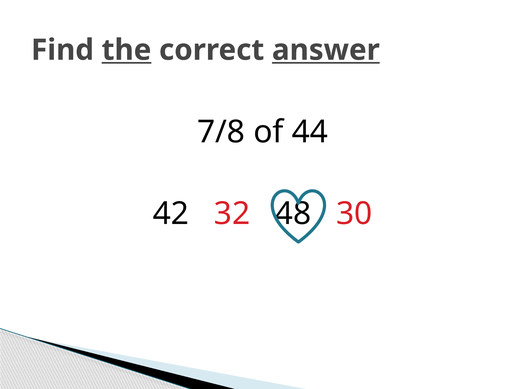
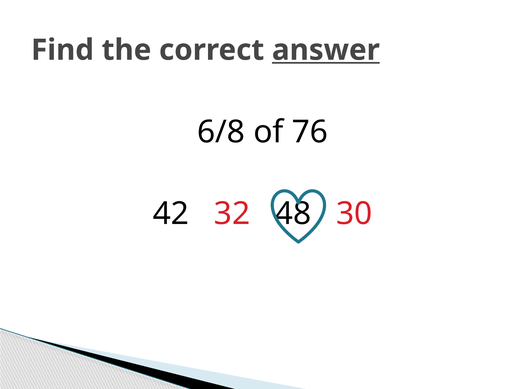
the underline: present -> none
7/8: 7/8 -> 6/8
44: 44 -> 76
